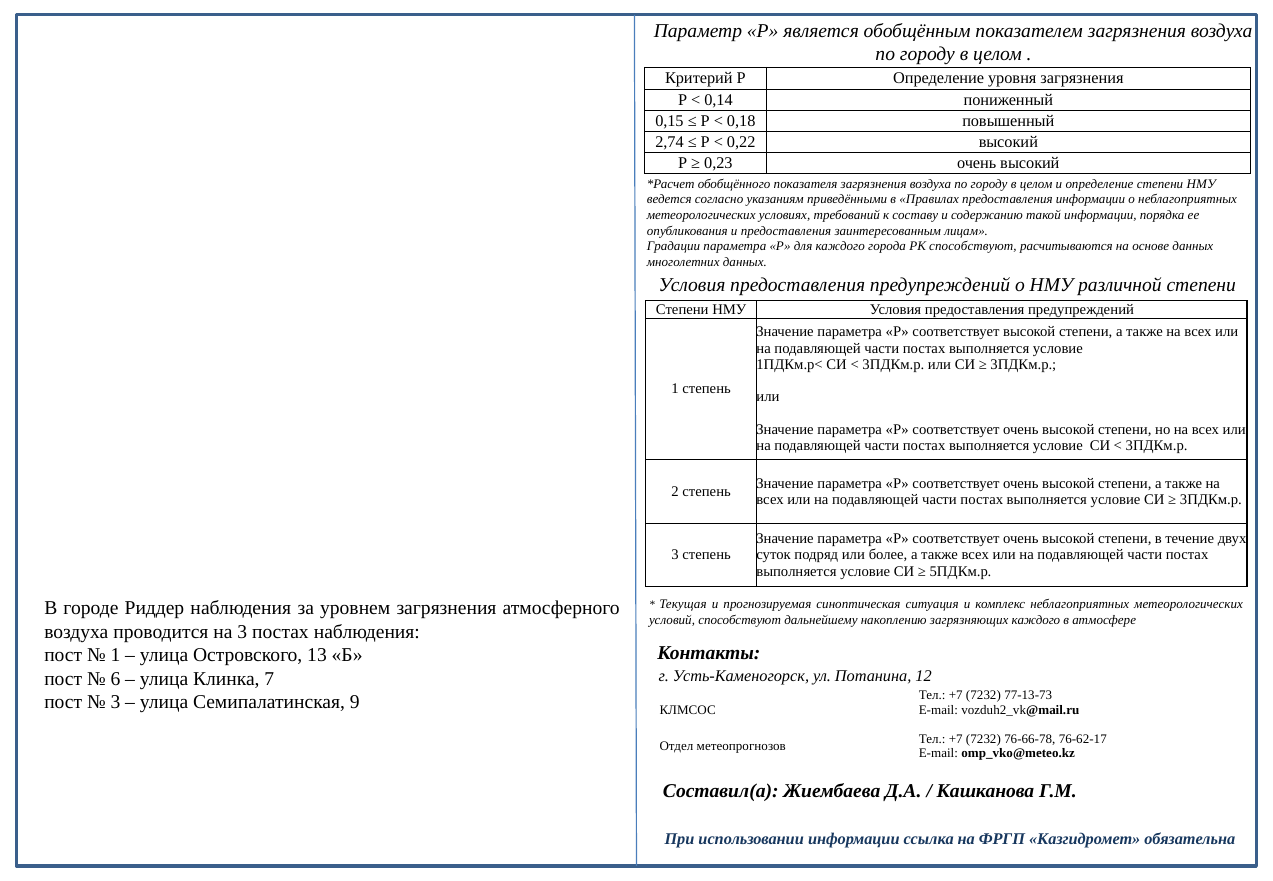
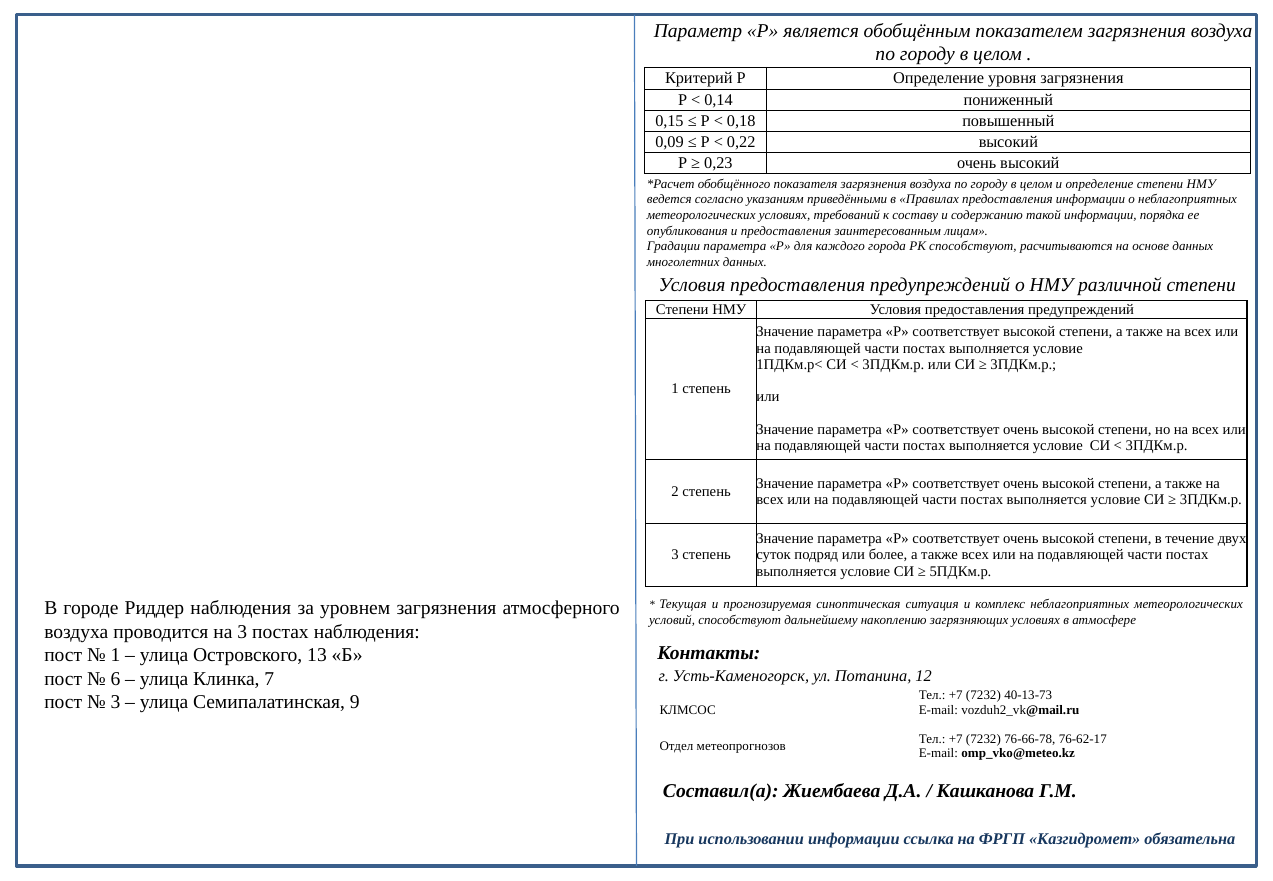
2,74: 2,74 -> 0,09
загрязняющих каждого: каждого -> условиях
77-13-73: 77-13-73 -> 40-13-73
